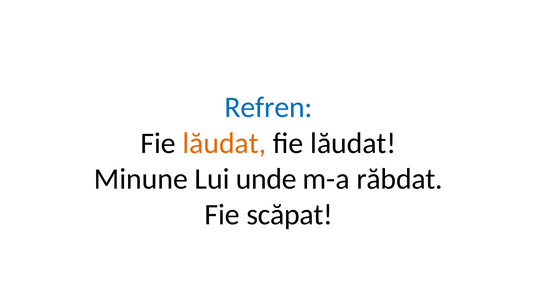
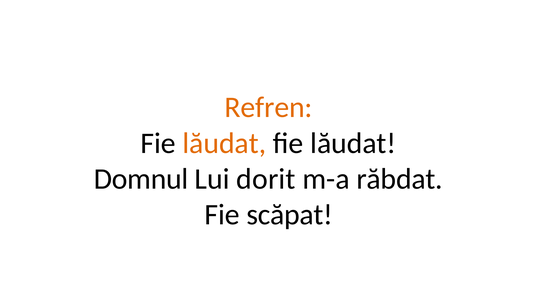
Refren colour: blue -> orange
Minune: Minune -> Domnul
unde: unde -> dorit
